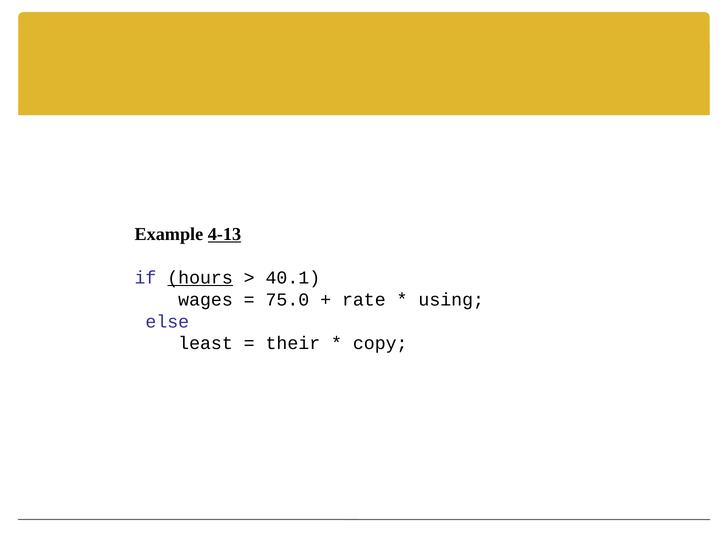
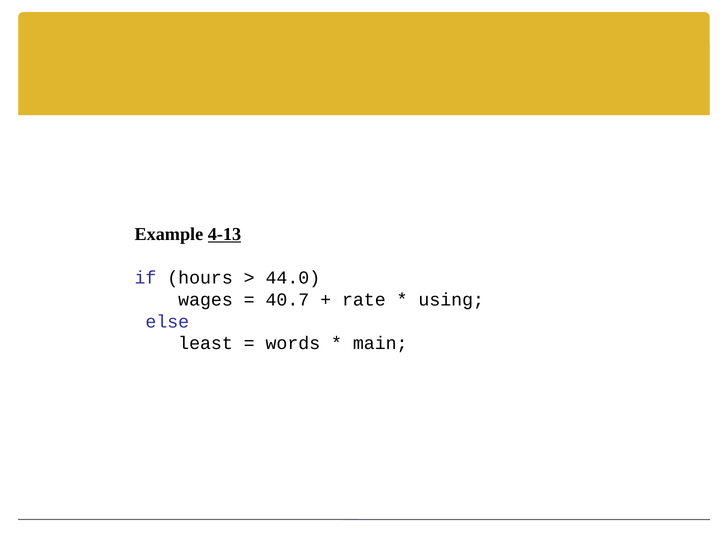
hours underline: present -> none
40.1: 40.1 -> 44.0
75.0: 75.0 -> 40.7
their: their -> words
copy: copy -> main
